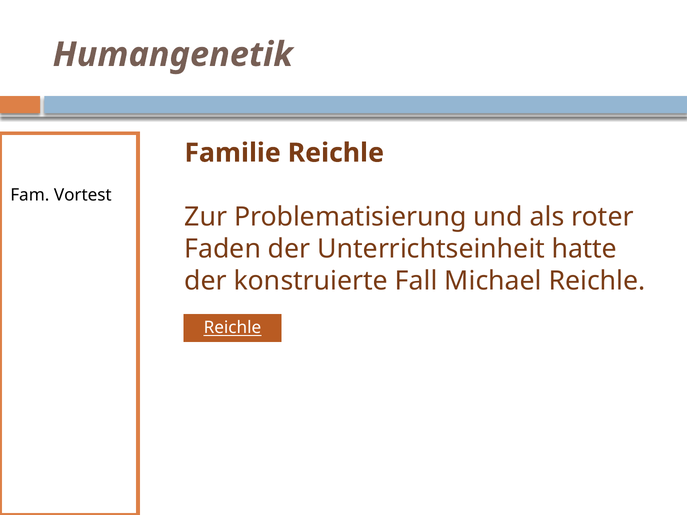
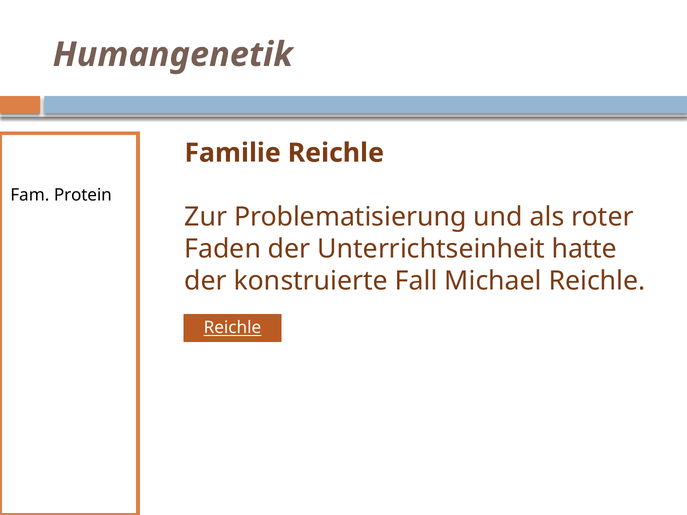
Vortest: Vortest -> Protein
